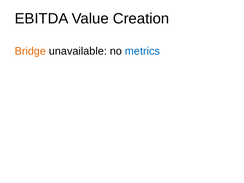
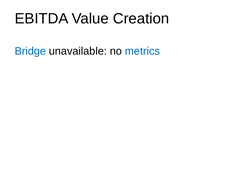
Bridge colour: orange -> blue
